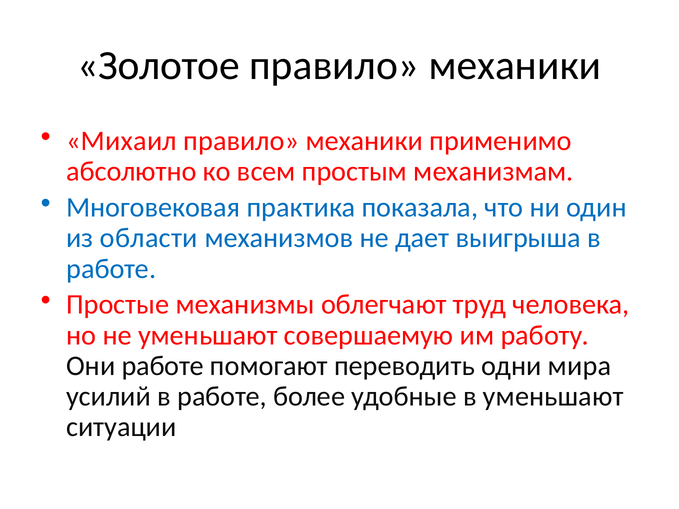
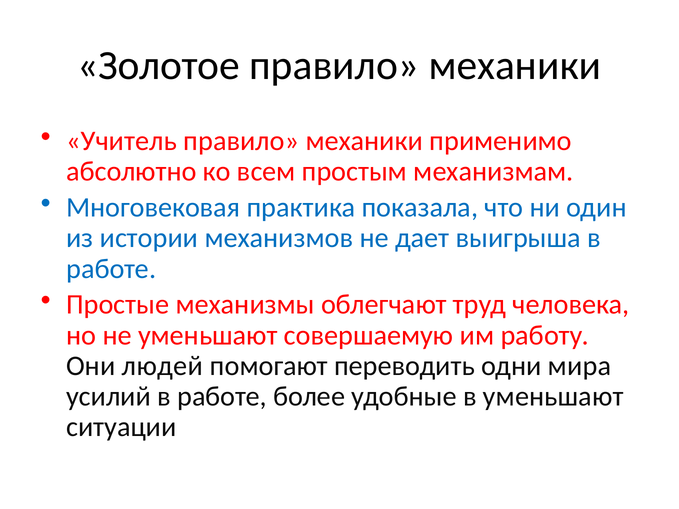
Михаил: Михаил -> Учитель
области: области -> истории
Они работе: работе -> людей
